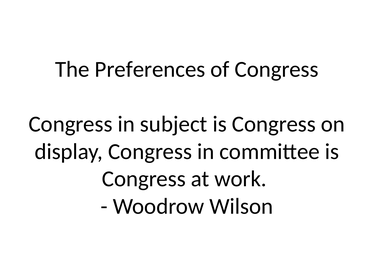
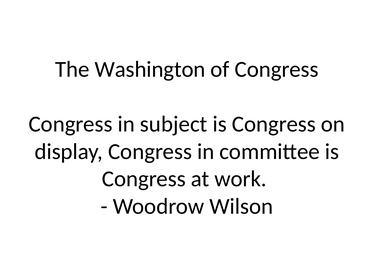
Preferences: Preferences -> Washington
